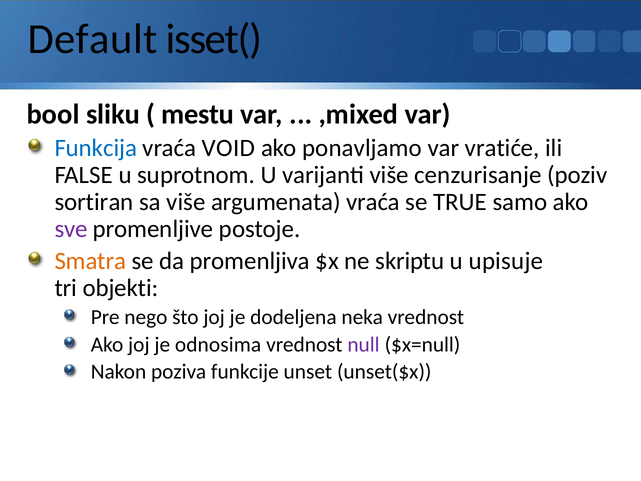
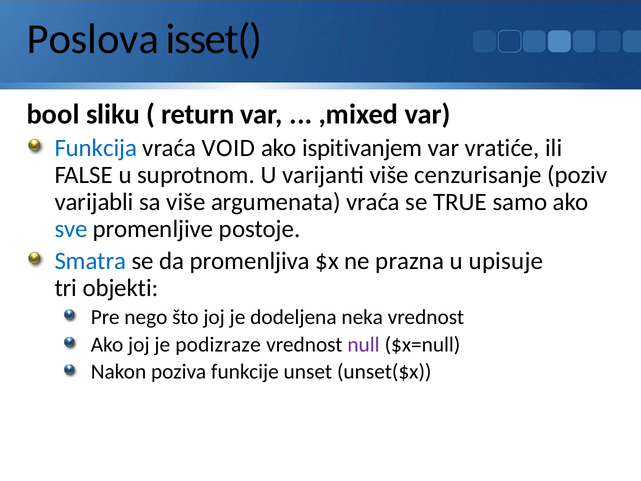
Default: Default -> Poslova
mestu: mestu -> return
ponavljamo: ponavljamo -> ispitivanjem
sortiran: sortiran -> varijabli
sve colour: purple -> blue
Smatra colour: orange -> blue
skriptu: skriptu -> prazna
odnosima: odnosima -> podizraze
